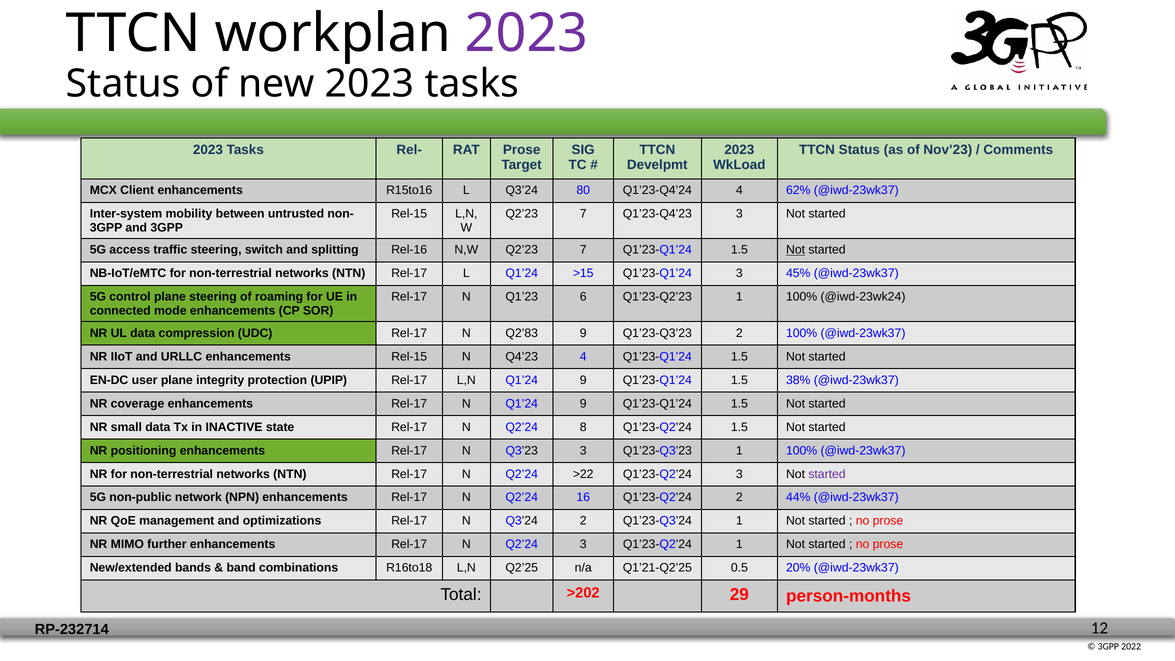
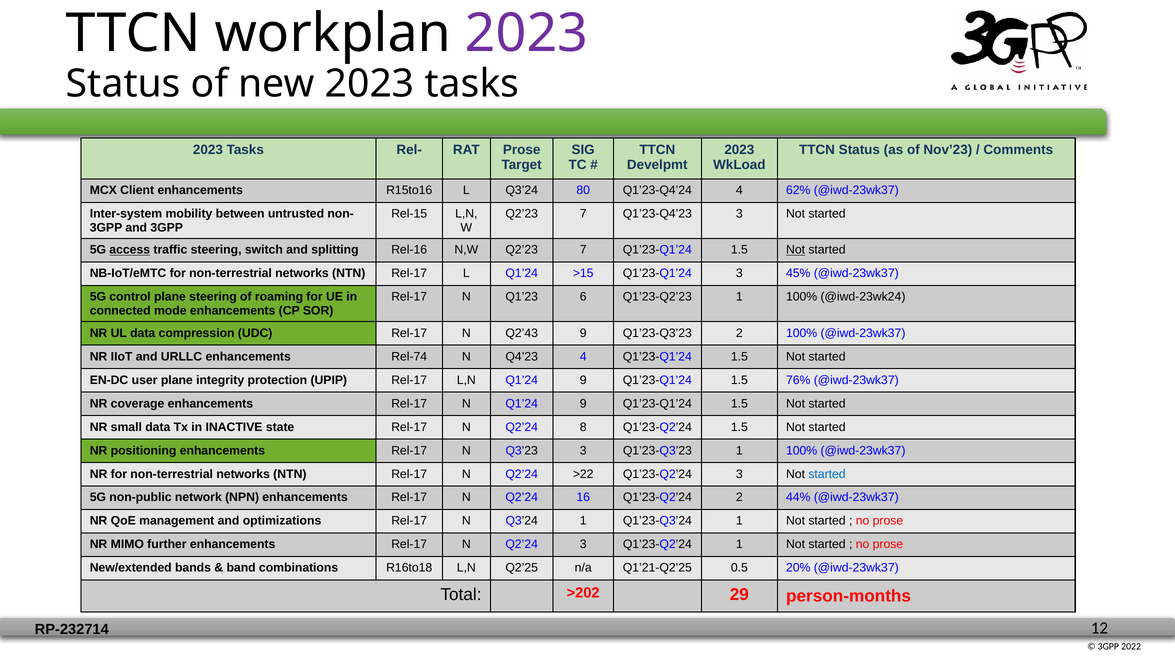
access underline: none -> present
Q2’83: Q2’83 -> Q2’43
enhancements Rel-15: Rel-15 -> Rel-74
38%: 38% -> 76%
started at (827, 474) colour: purple -> blue
Q3’24 2: 2 -> 1
